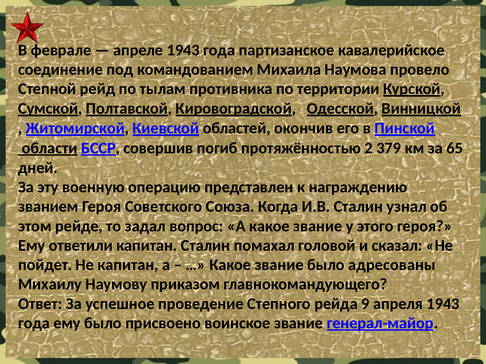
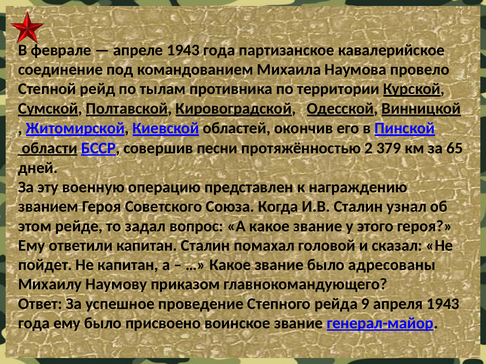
погиб: погиб -> песни
